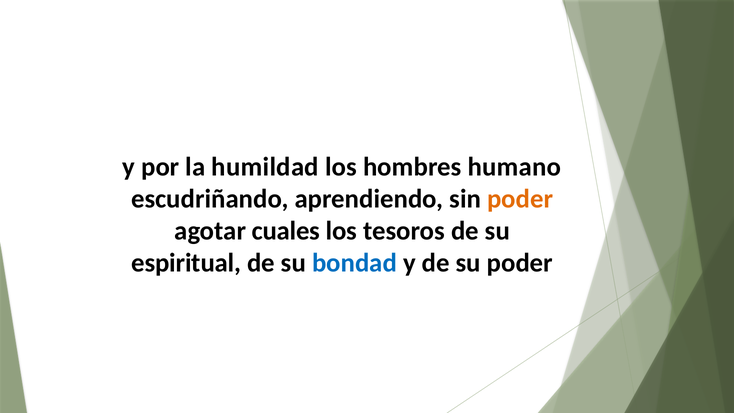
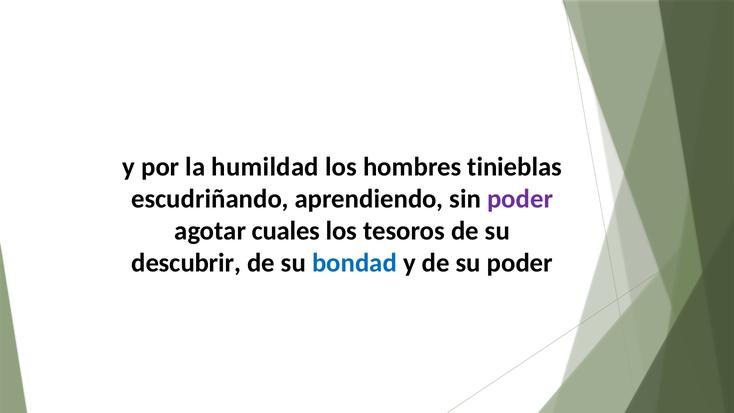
humano: humano -> tinieblas
poder at (520, 199) colour: orange -> purple
espiritual: espiritual -> descubrir
